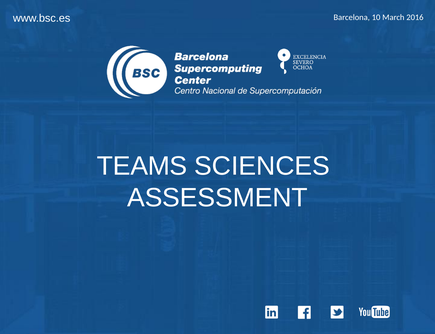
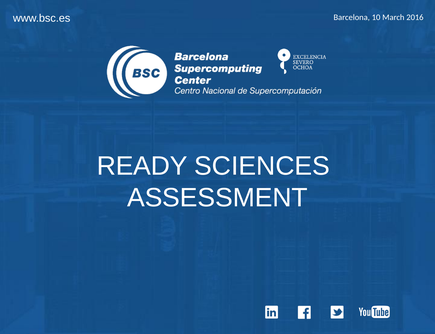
TEAMS: TEAMS -> READY
